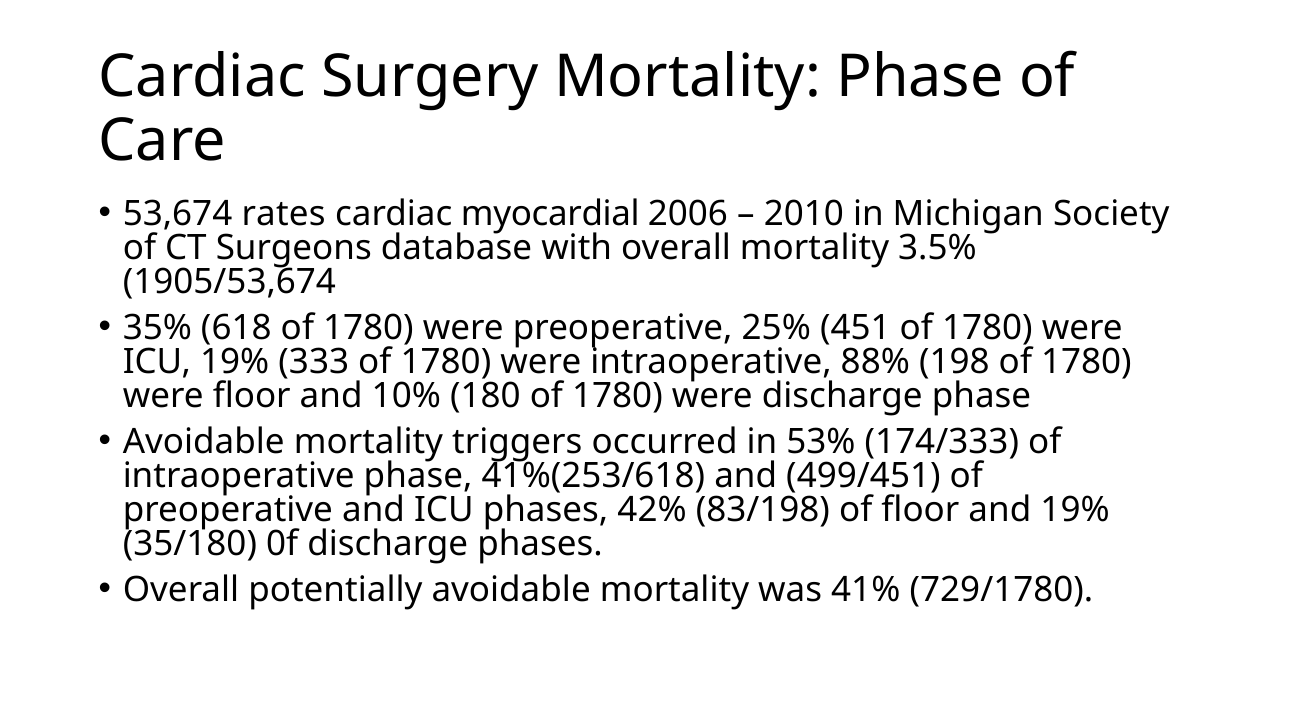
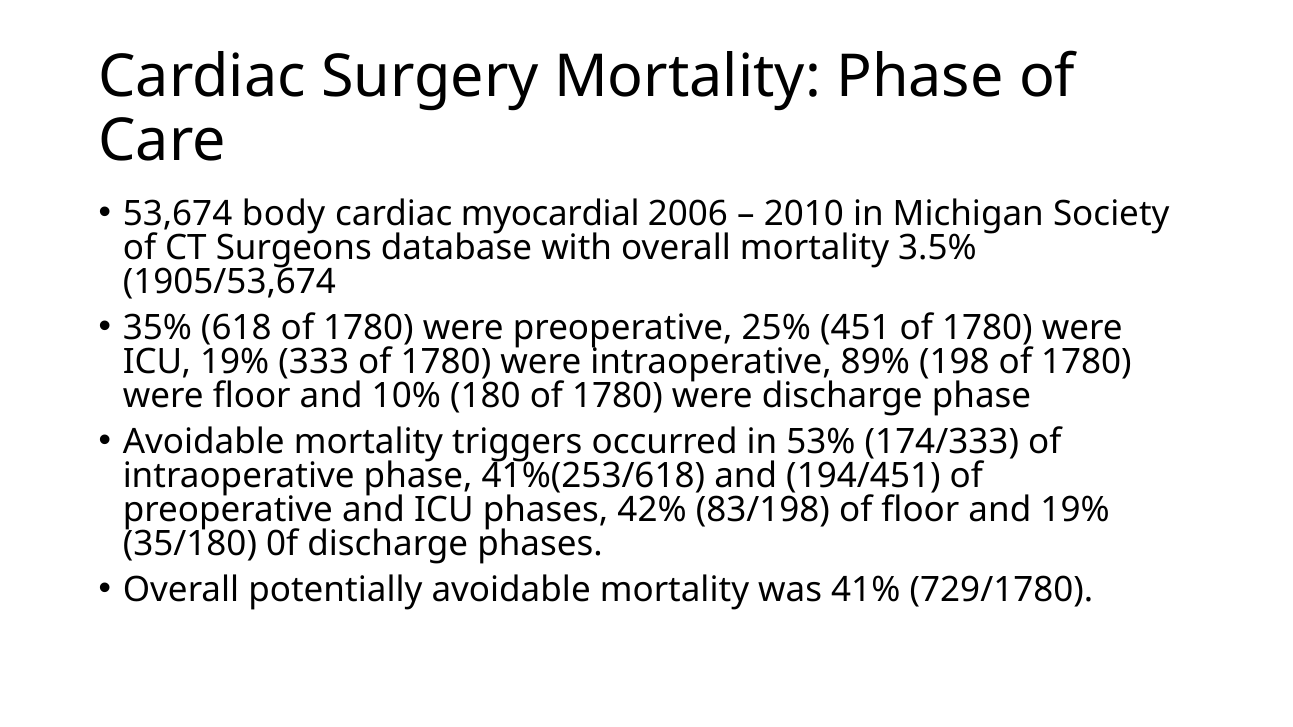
rates: rates -> body
88%: 88% -> 89%
499/451: 499/451 -> 194/451
